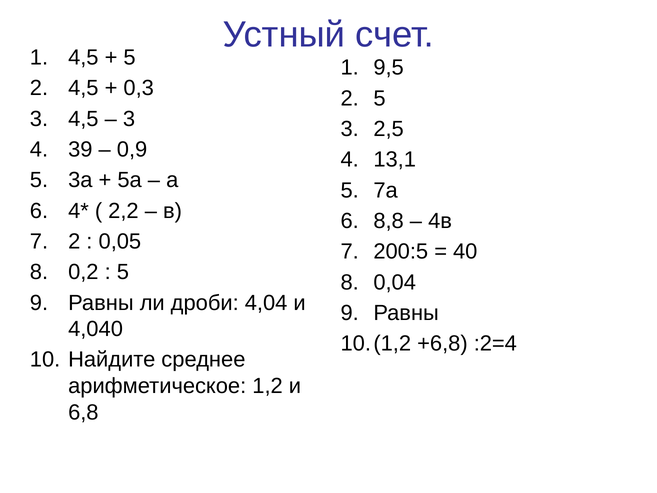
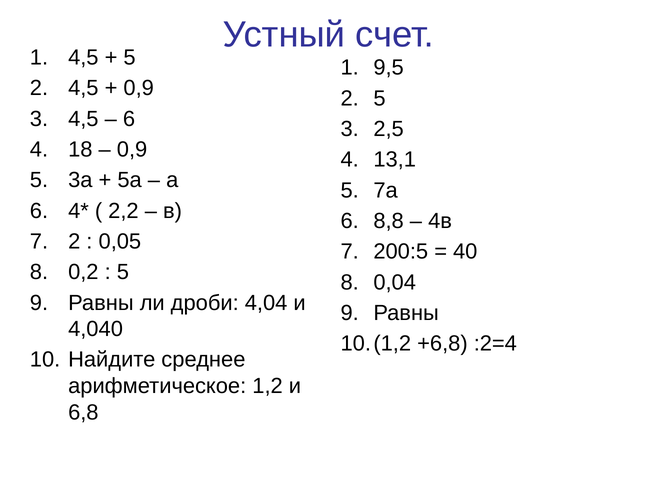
0,3 at (139, 88): 0,3 -> 0,9
3 at (129, 119): 3 -> 6
39: 39 -> 18
